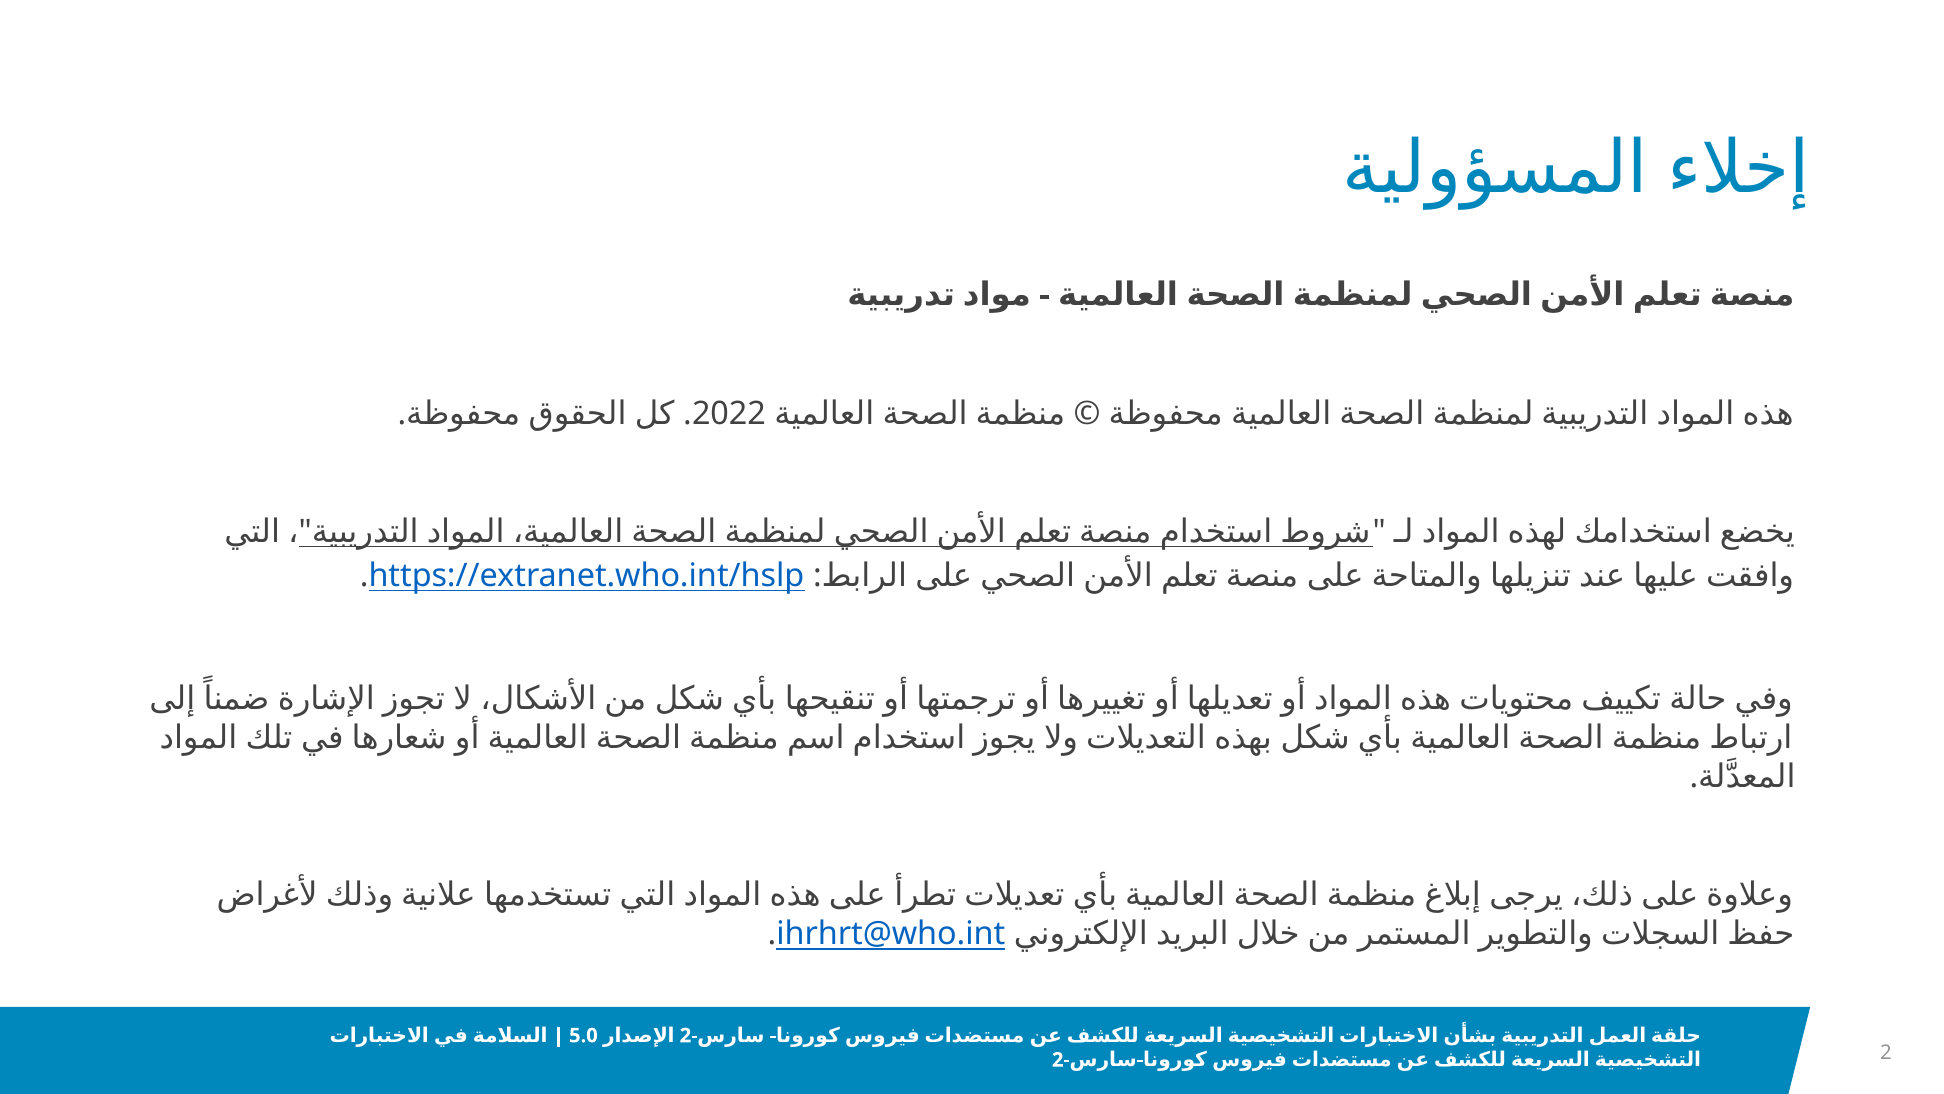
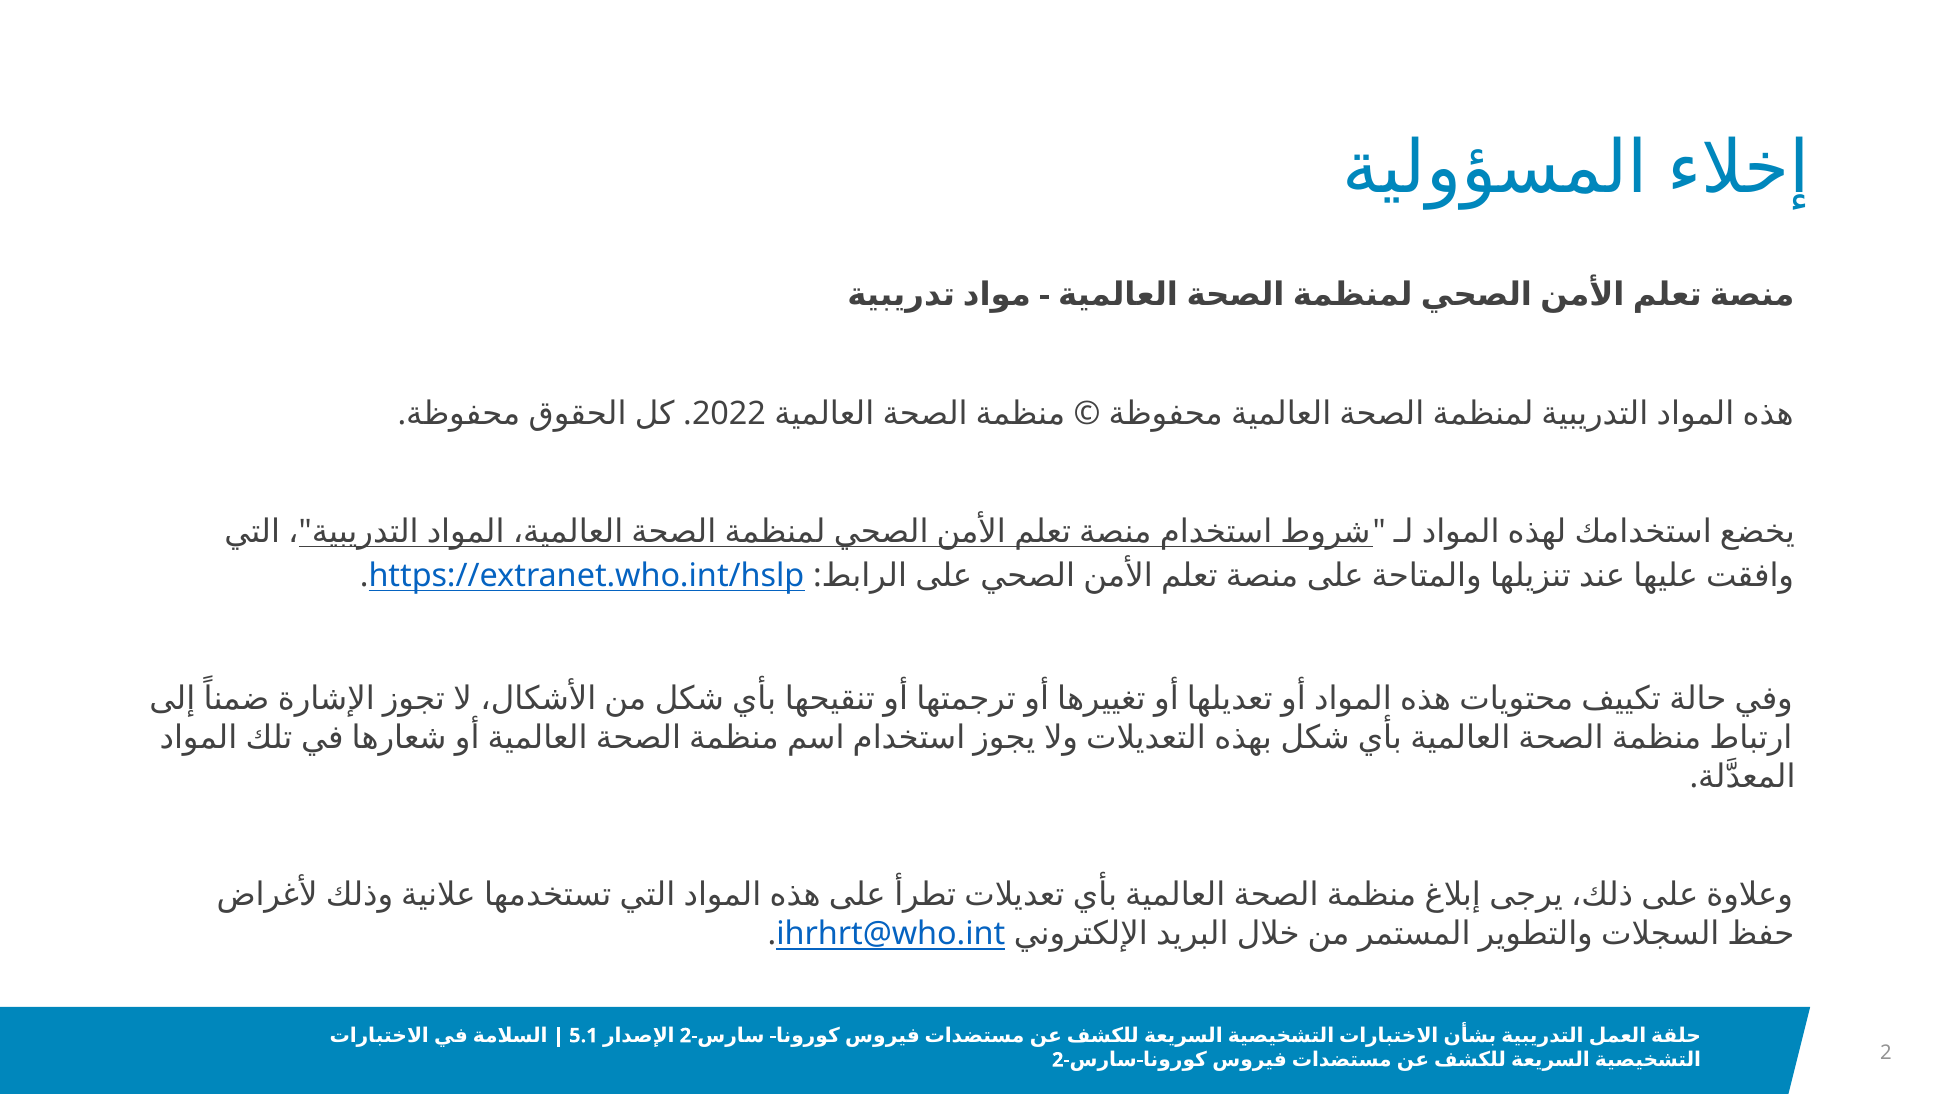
5.0: 5.0 -> 5.1
